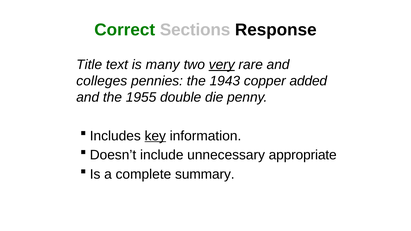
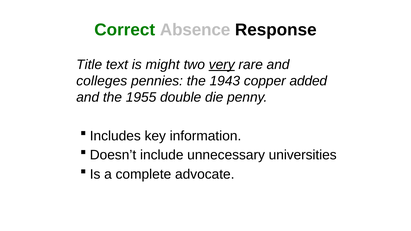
Sections: Sections -> Absence
many: many -> might
key underline: present -> none
appropriate: appropriate -> universities
summary: summary -> advocate
